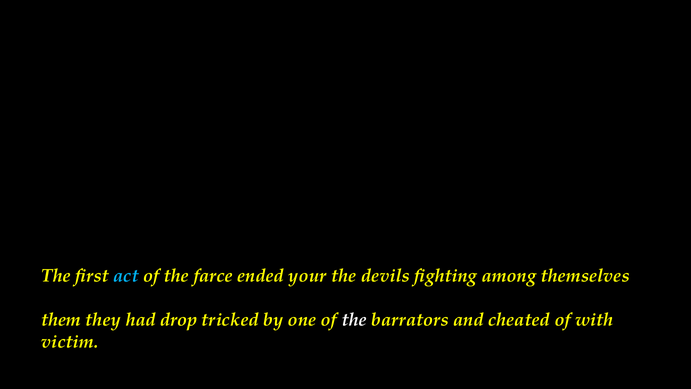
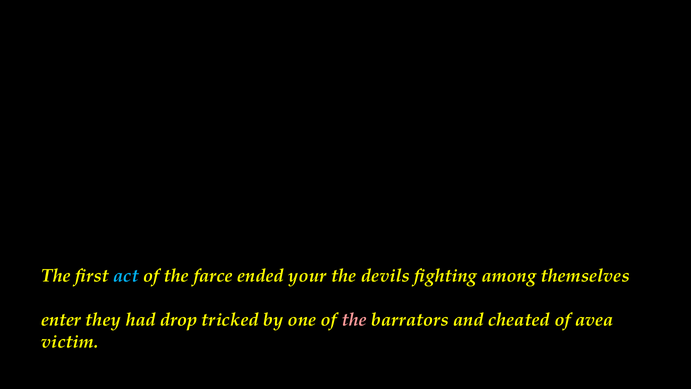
them: them -> enter
the at (354, 319) colour: white -> pink
with: with -> avea
